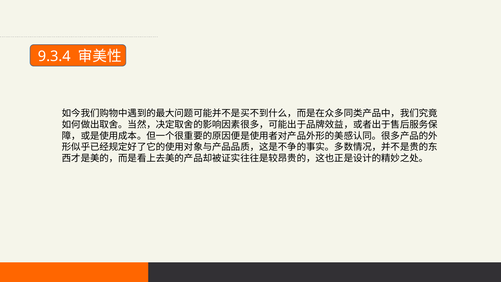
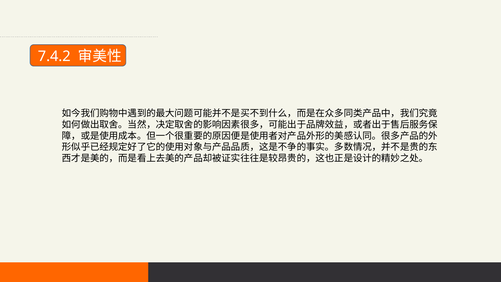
9.3.4: 9.3.4 -> 7.4.2
